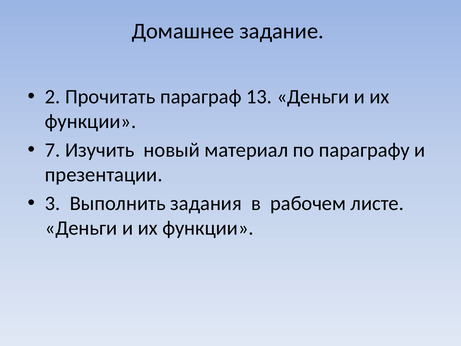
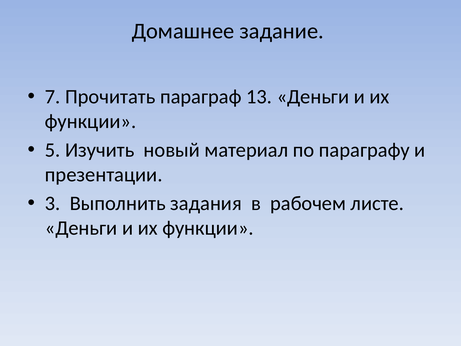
2: 2 -> 7
7: 7 -> 5
